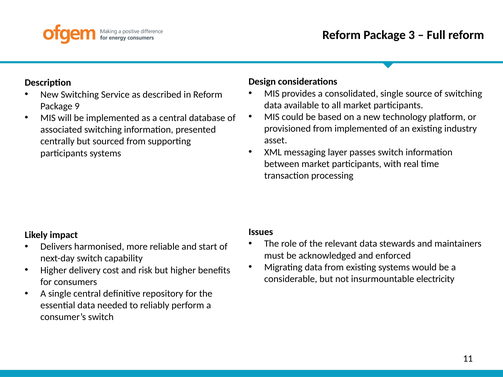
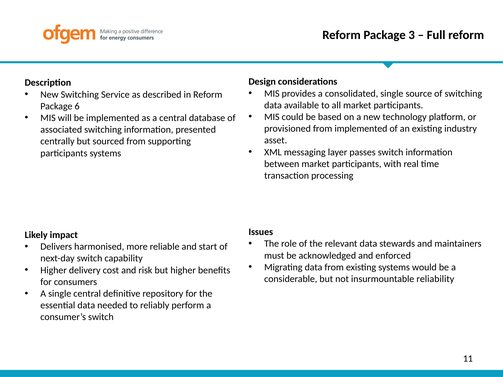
9: 9 -> 6
electricity: electricity -> reliability
